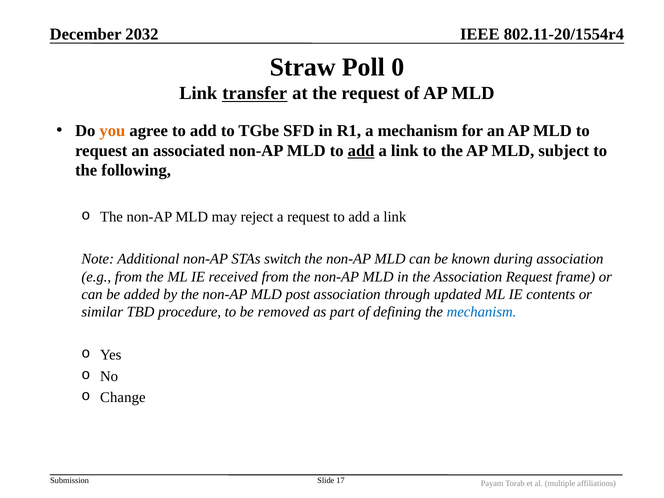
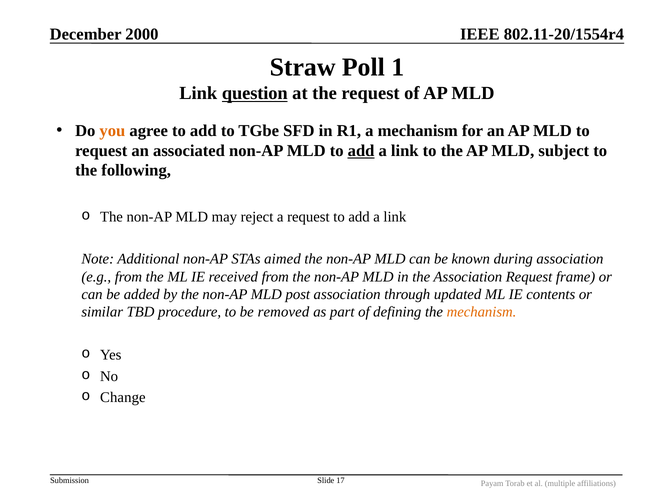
2032: 2032 -> 2000
0: 0 -> 1
transfer: transfer -> question
switch: switch -> aimed
mechanism at (482, 312) colour: blue -> orange
